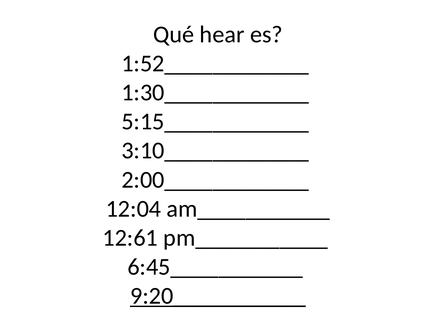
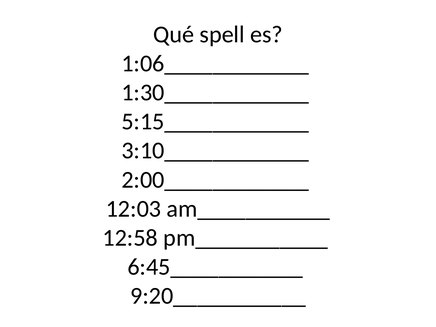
hear: hear -> spell
1:52____________: 1:52____________ -> 1:06____________
12:04: 12:04 -> 12:03
12:61: 12:61 -> 12:58
9:20___________ underline: present -> none
